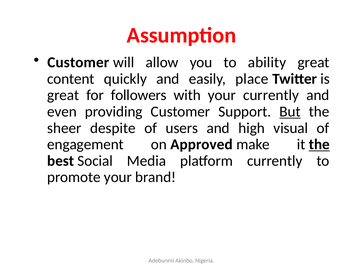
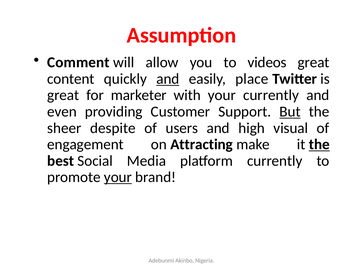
Customer at (78, 62): Customer -> Comment
ability: ability -> videos
and at (168, 79) underline: none -> present
followers: followers -> marketer
Approved: Approved -> Attracting
your at (118, 177) underline: none -> present
